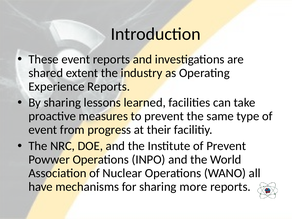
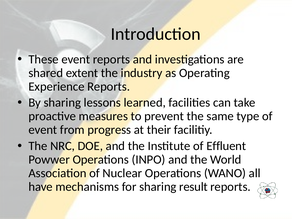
of Prevent: Prevent -> Effluent
more: more -> result
